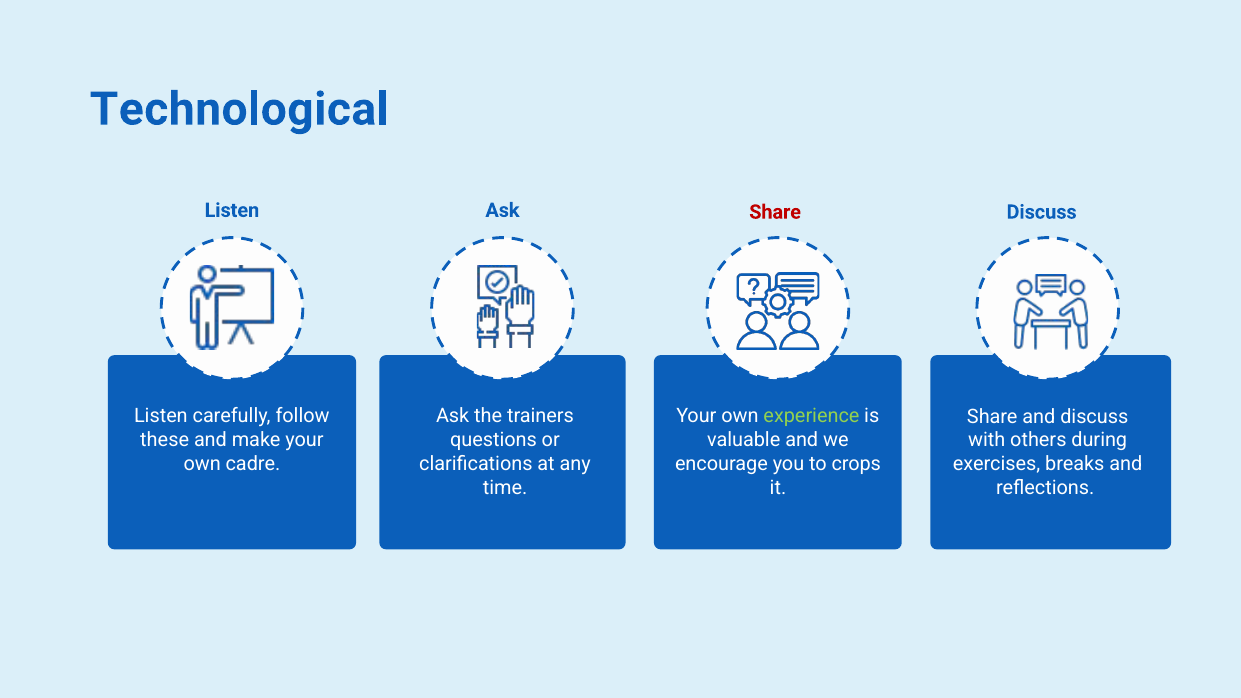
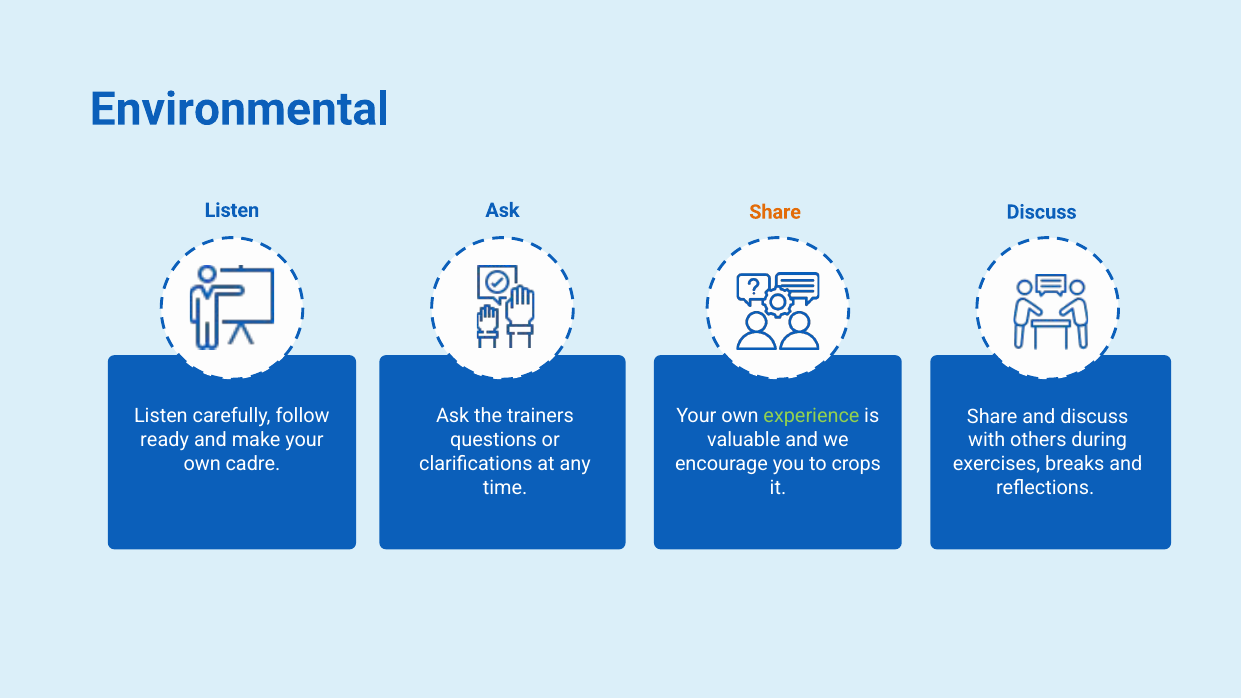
Technological: Technological -> Environmental
Share at (775, 212) colour: red -> orange
these: these -> ready
